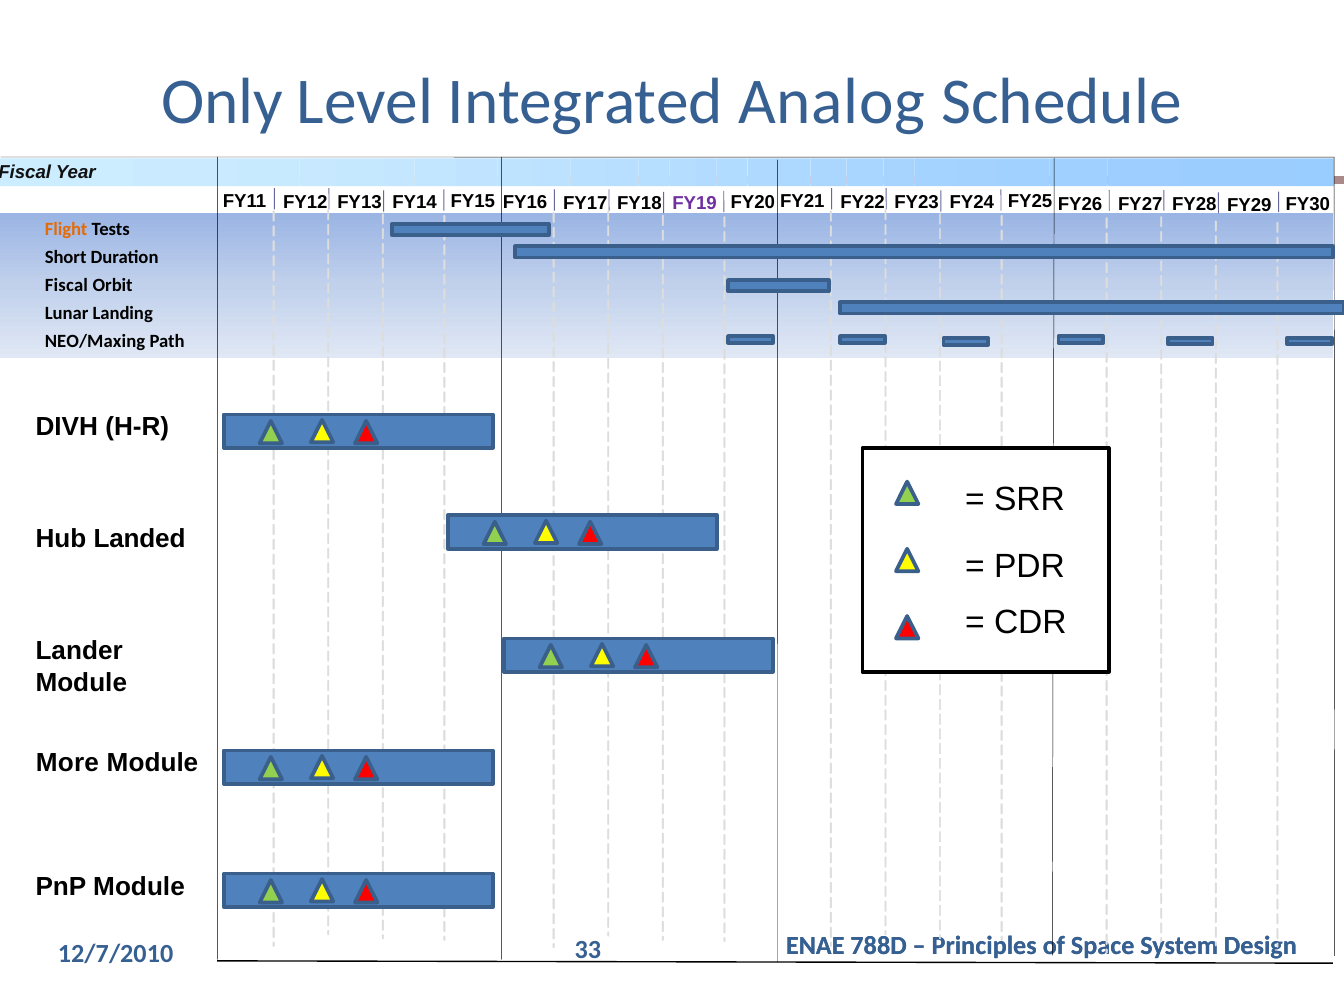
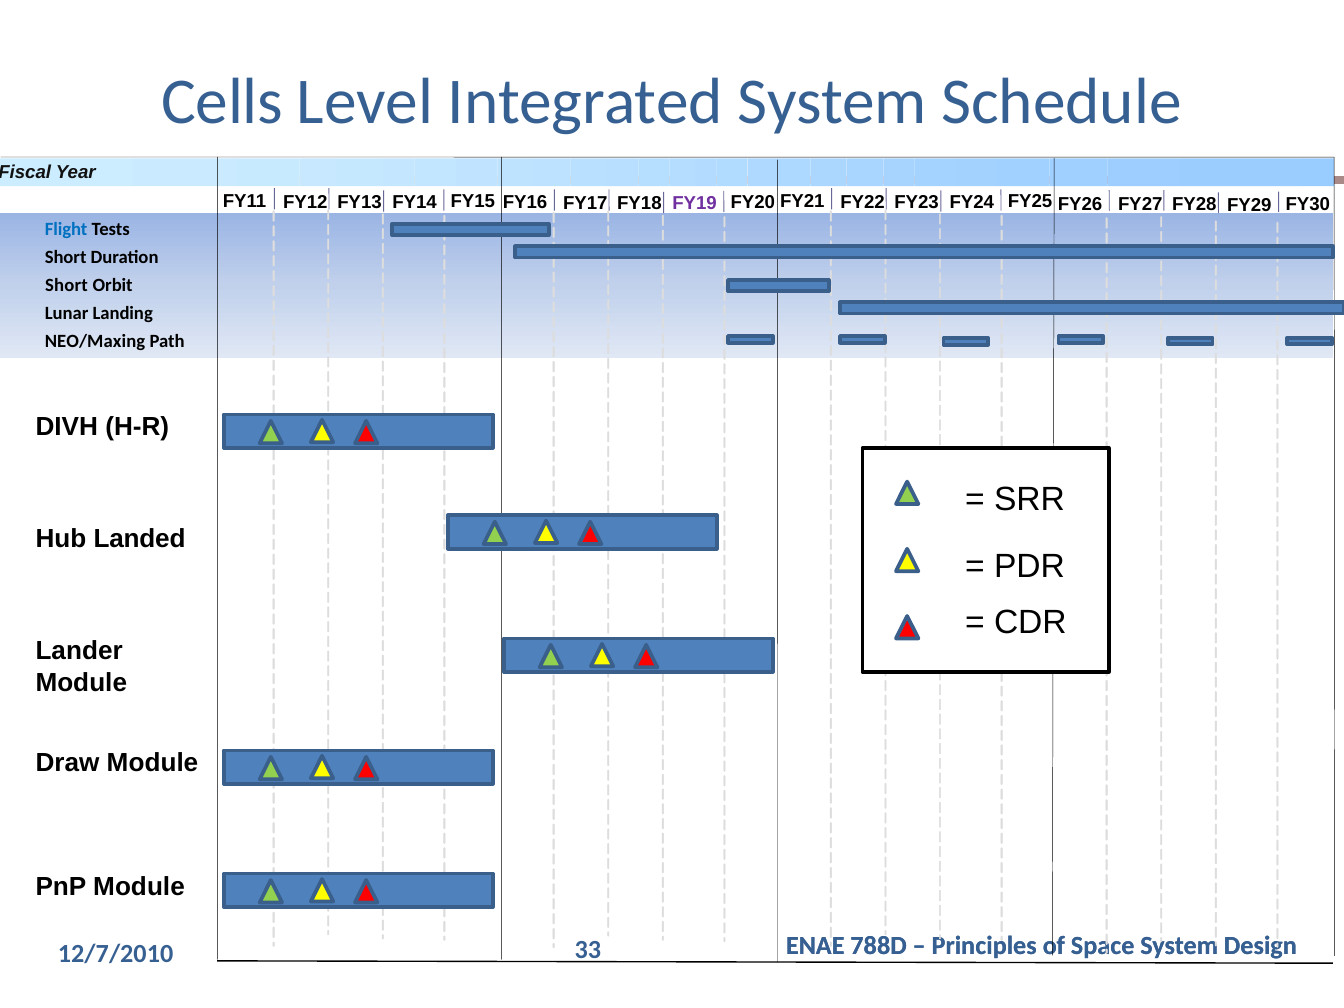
Only: Only -> Cells
Integrated Analog: Analog -> System
Flight colour: orange -> blue
Fiscal at (67, 286): Fiscal -> Short
More: More -> Draw
